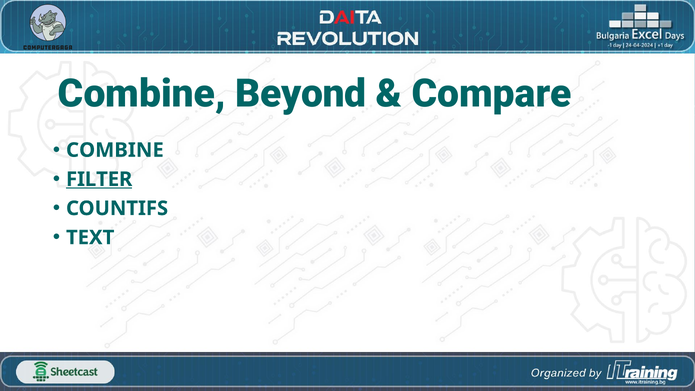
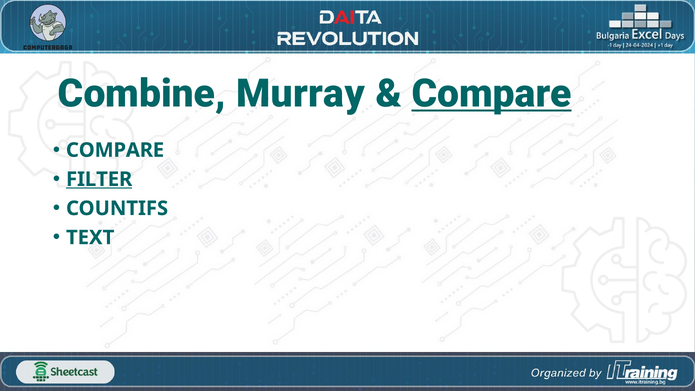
Beyond: Beyond -> Murray
Compare at (492, 94) underline: none -> present
COMBINE at (115, 150): COMBINE -> COMPARE
